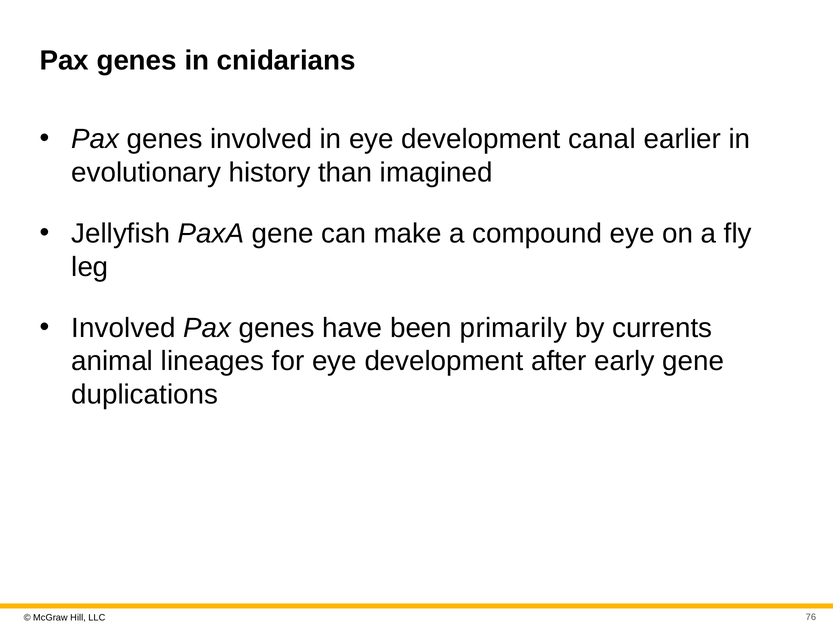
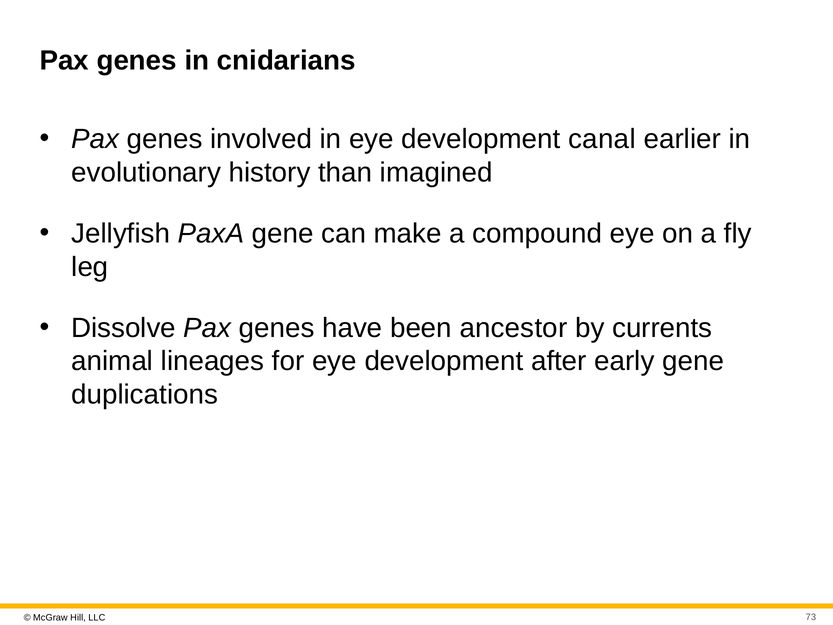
Involved at (123, 328): Involved -> Dissolve
primarily: primarily -> ancestor
76: 76 -> 73
